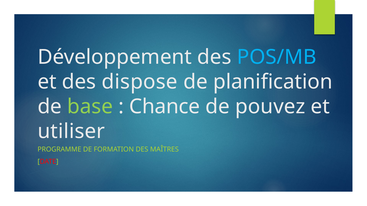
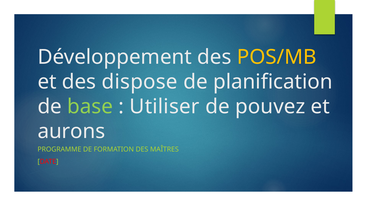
POS/MB colour: light blue -> yellow
Chance: Chance -> Utiliser
utiliser: utiliser -> aurons
